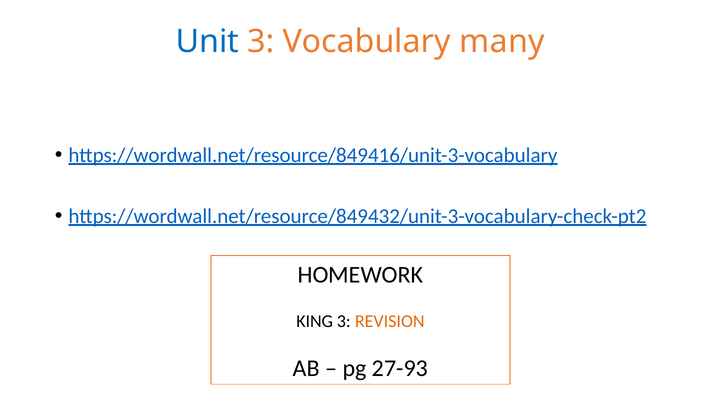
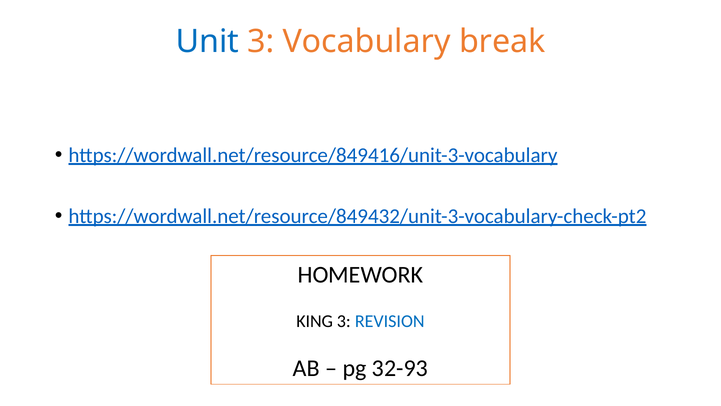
many: many -> break
REVISION colour: orange -> blue
27-93: 27-93 -> 32-93
